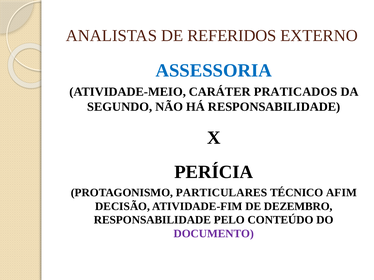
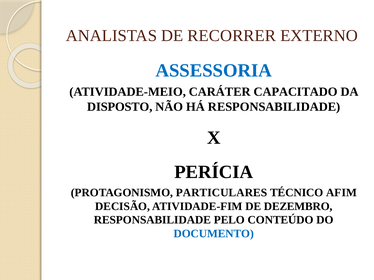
REFERIDOS: REFERIDOS -> RECORRER
PRATICADOS: PRATICADOS -> CAPACITADO
SEGUNDO: SEGUNDO -> DISPOSTO
DOCUMENTO colour: purple -> blue
